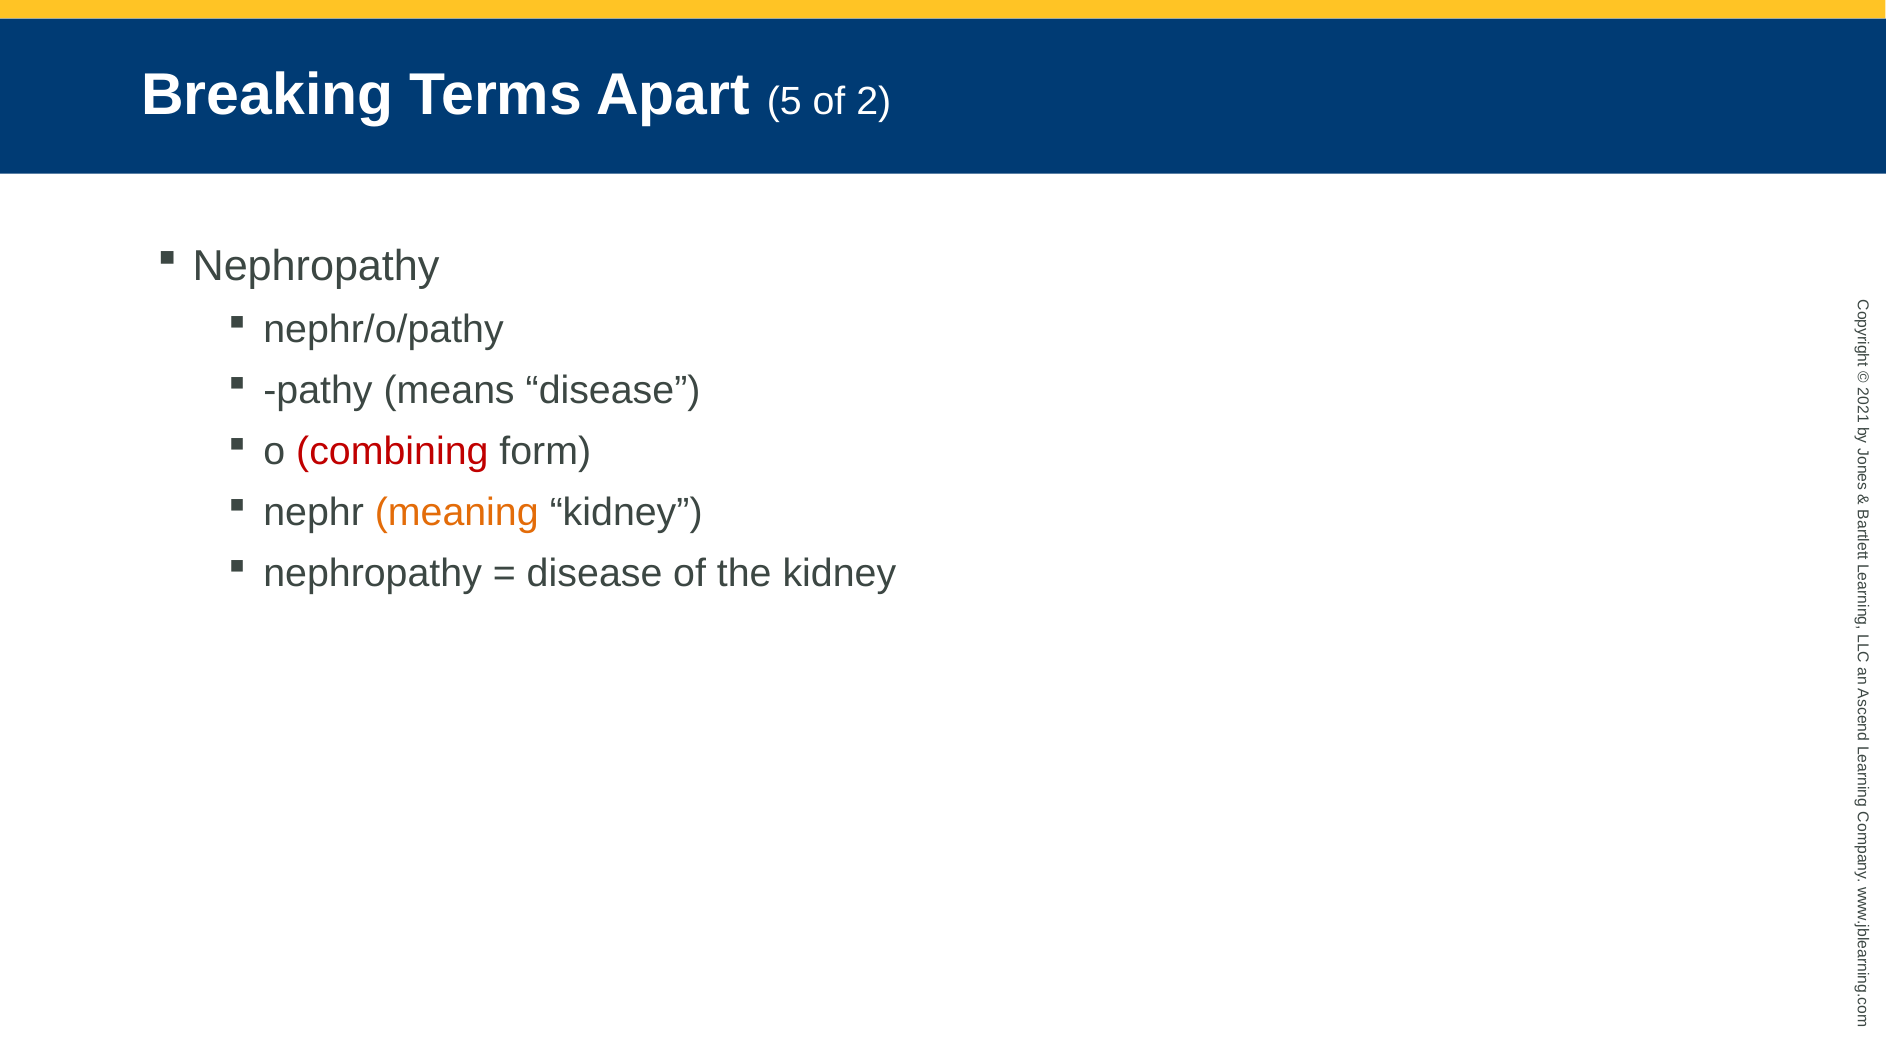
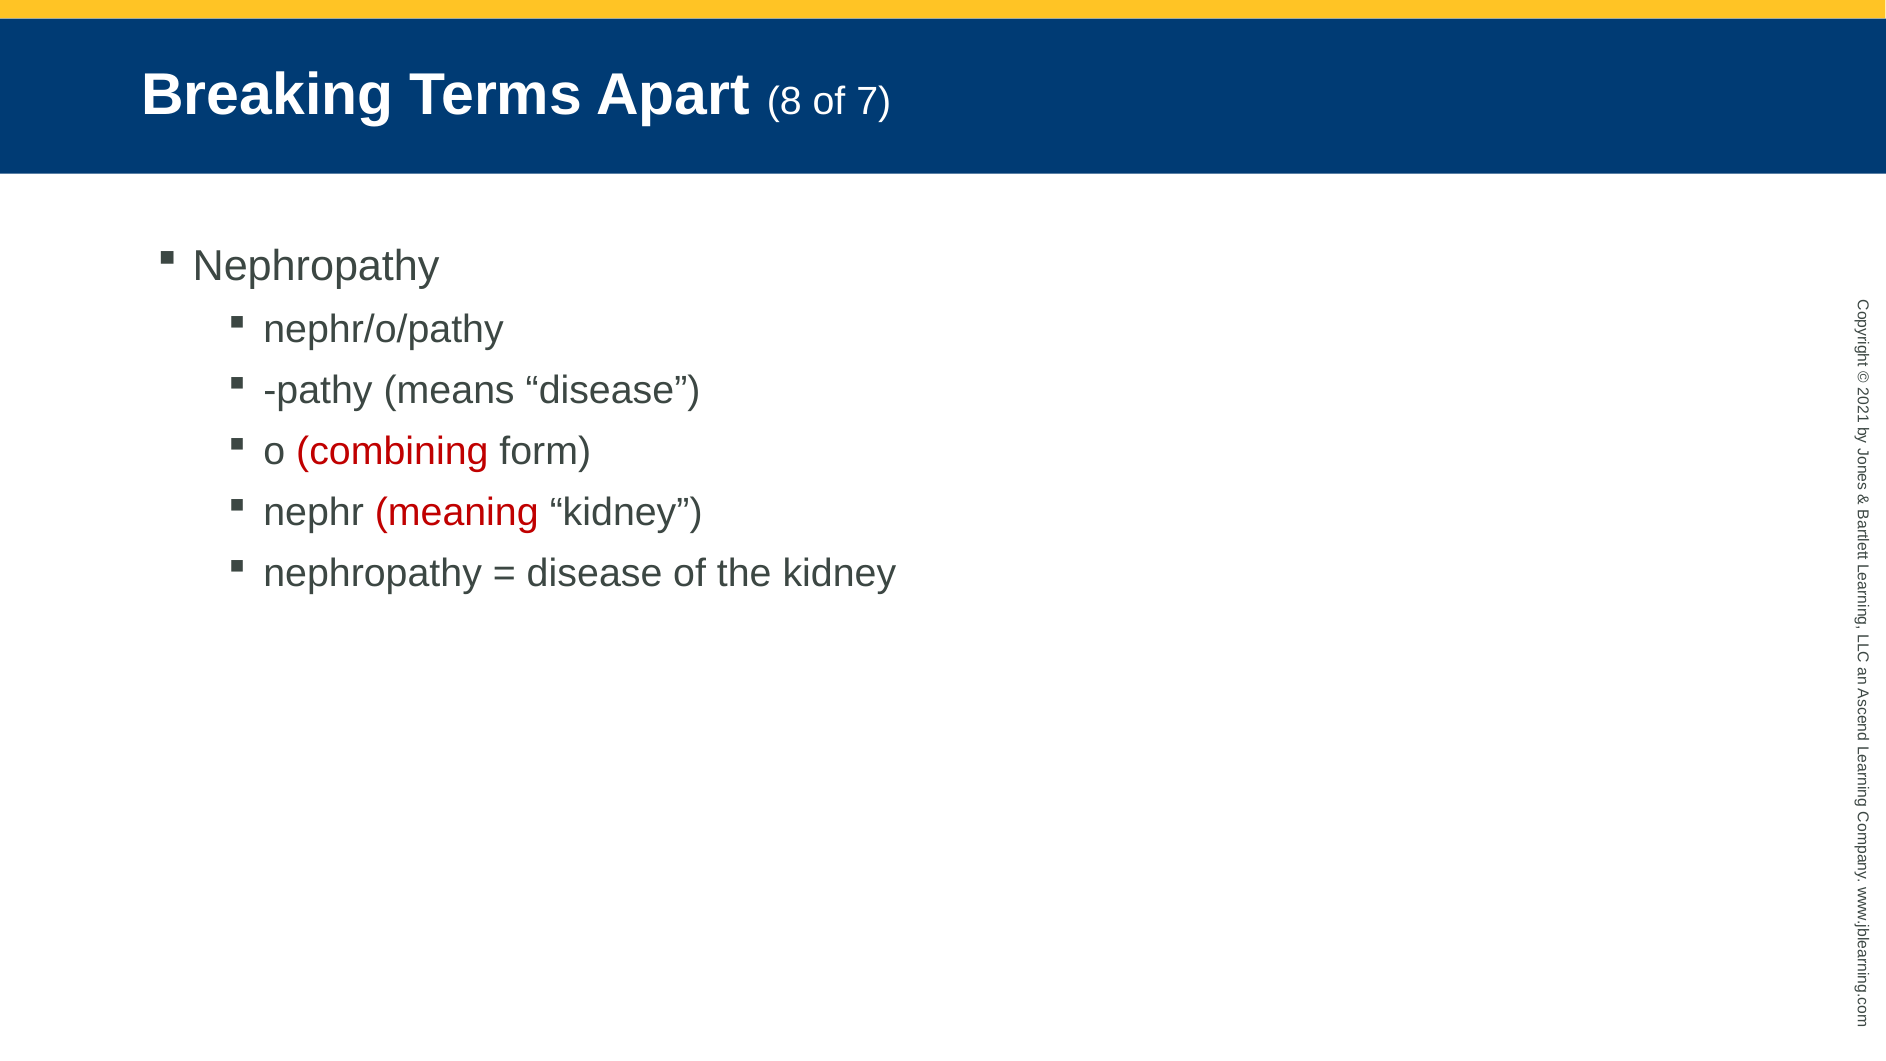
5: 5 -> 8
of 2: 2 -> 7
meaning colour: orange -> red
